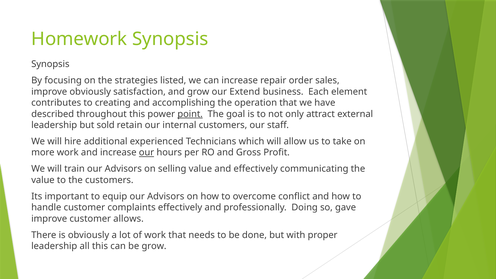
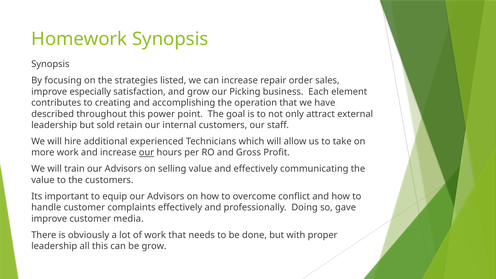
improve obviously: obviously -> especially
Extend: Extend -> Picking
point underline: present -> none
allows: allows -> media
